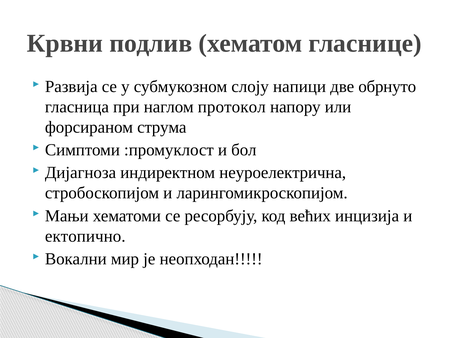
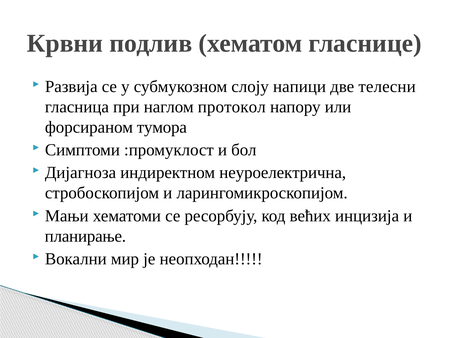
обрнуто: обрнуто -> телесни
струма: струма -> тумора
ектопично: ектопично -> планирање
